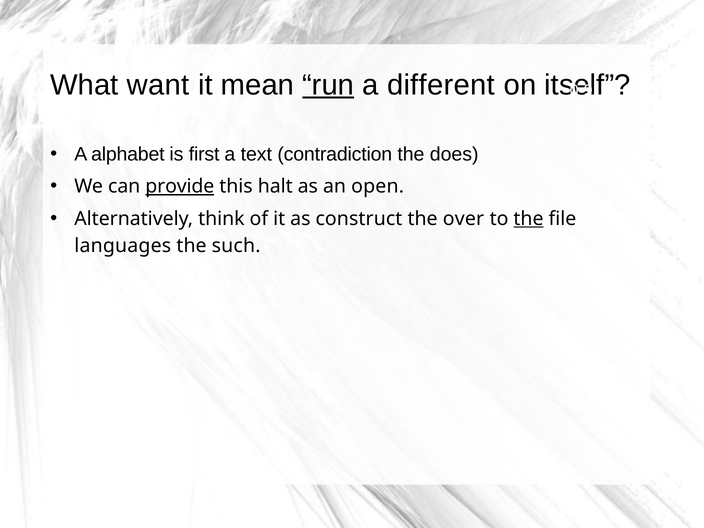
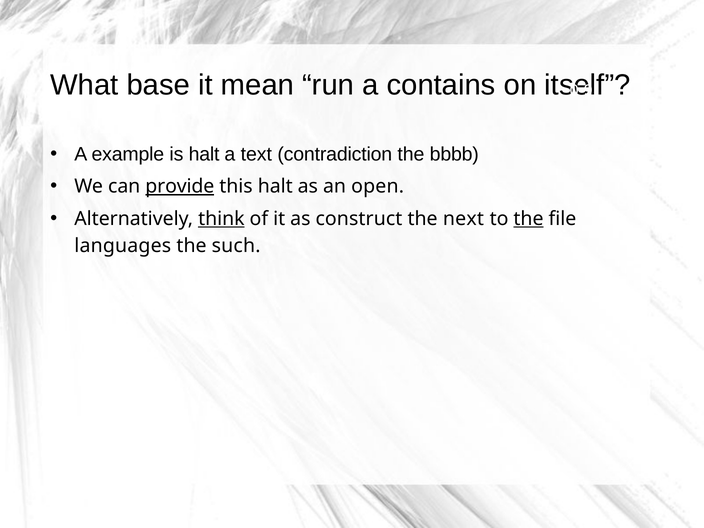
want: want -> base
run underline: present -> none
different: different -> contains
alphabet: alphabet -> example
is first: first -> halt
does: does -> bbbb
think underline: none -> present
over: over -> next
